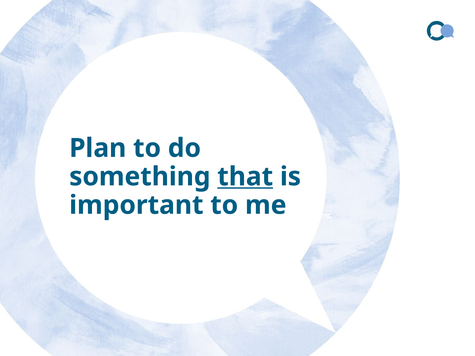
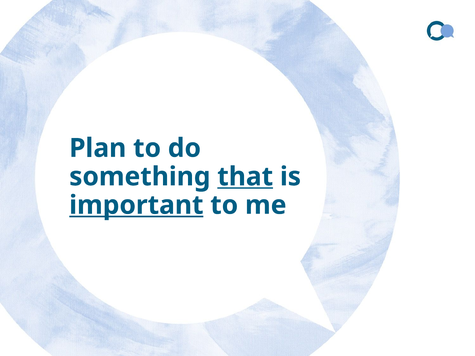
important underline: none -> present
